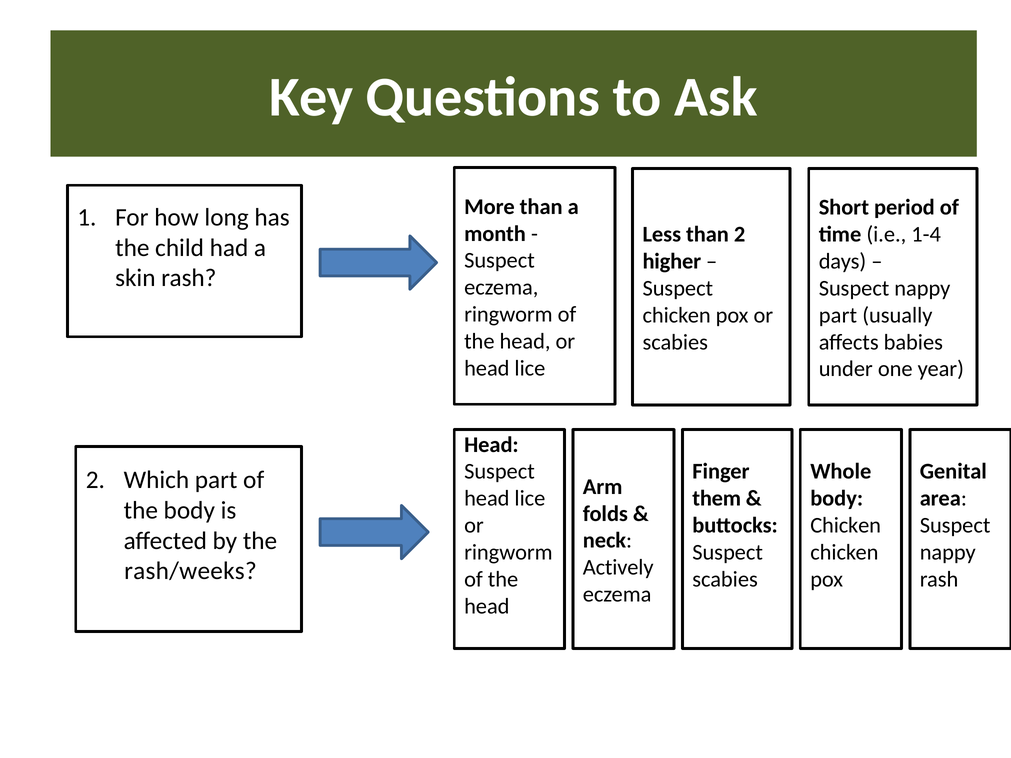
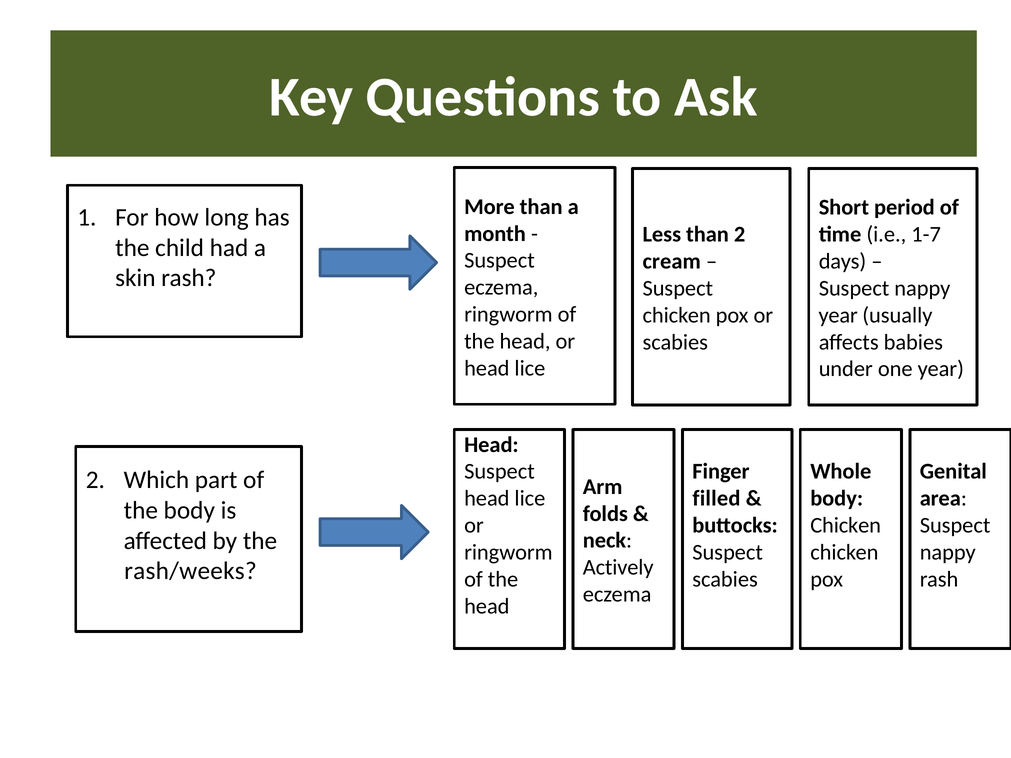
1-4: 1-4 -> 1-7
higher: higher -> cream
part at (838, 315): part -> year
them: them -> filled
